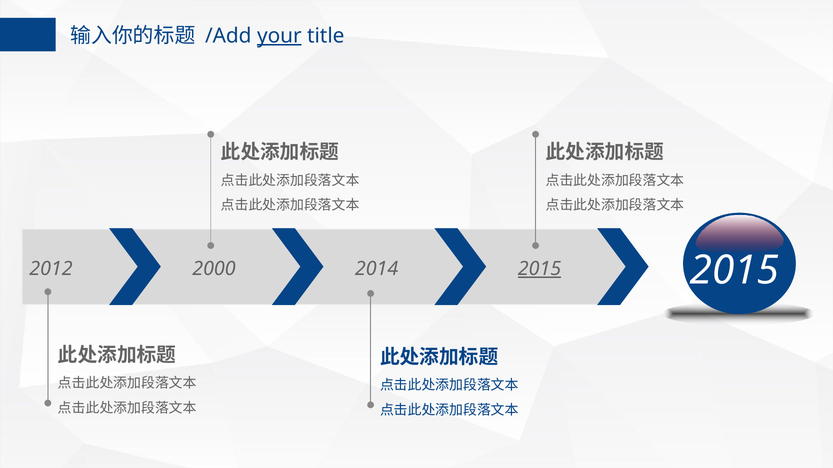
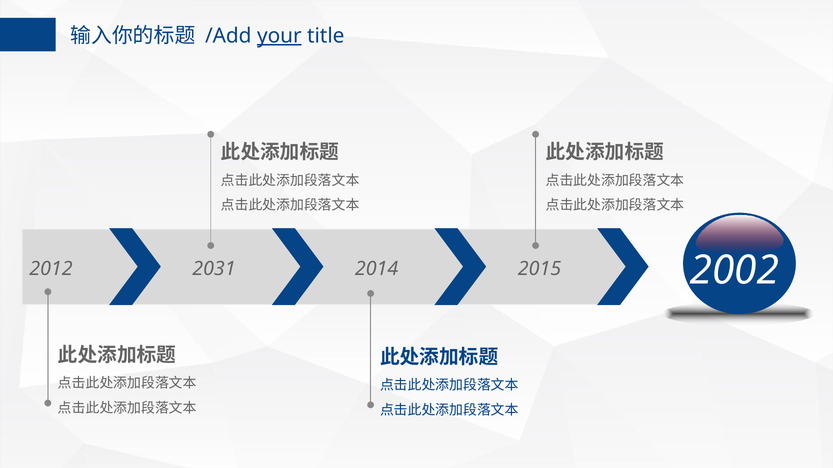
2015 at (734, 271): 2015 -> 2002
2000: 2000 -> 2031
2015 at (540, 269) underline: present -> none
